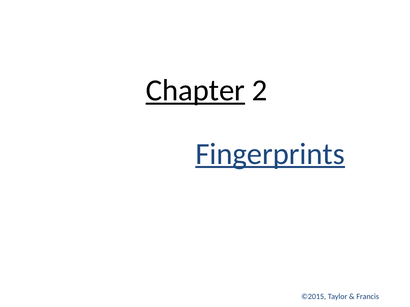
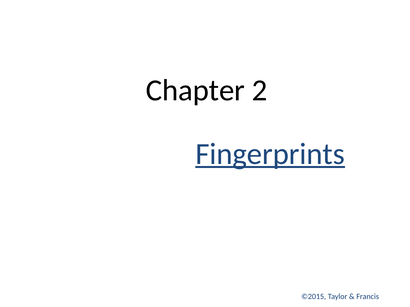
Chapter underline: present -> none
